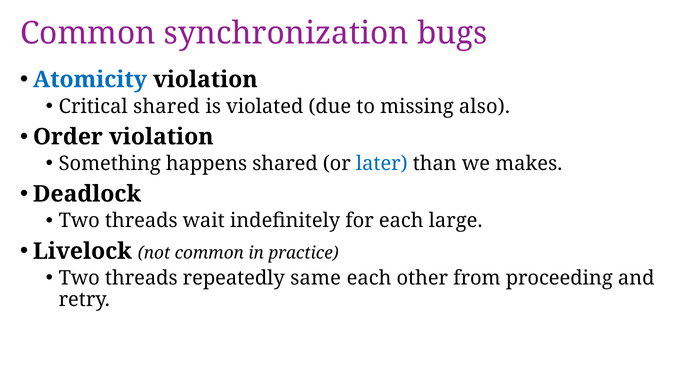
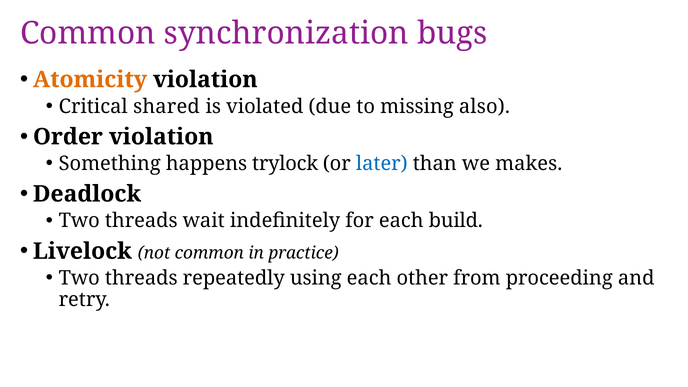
Atomicity colour: blue -> orange
happens shared: shared -> trylock
large: large -> build
same: same -> using
